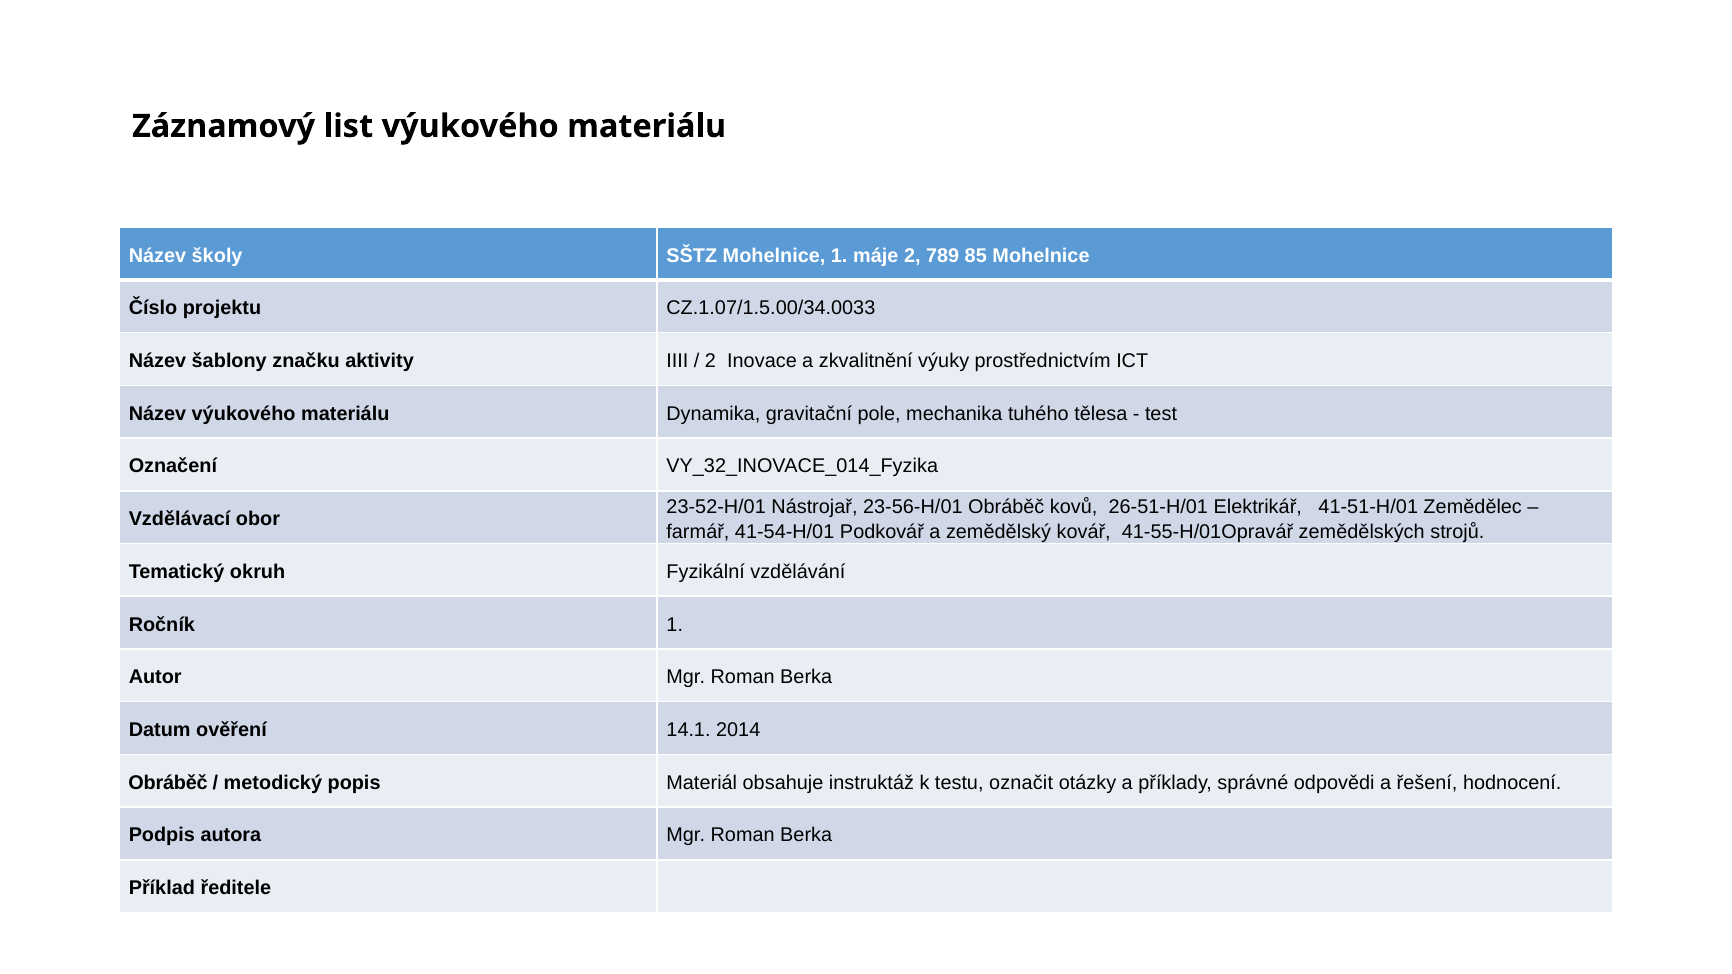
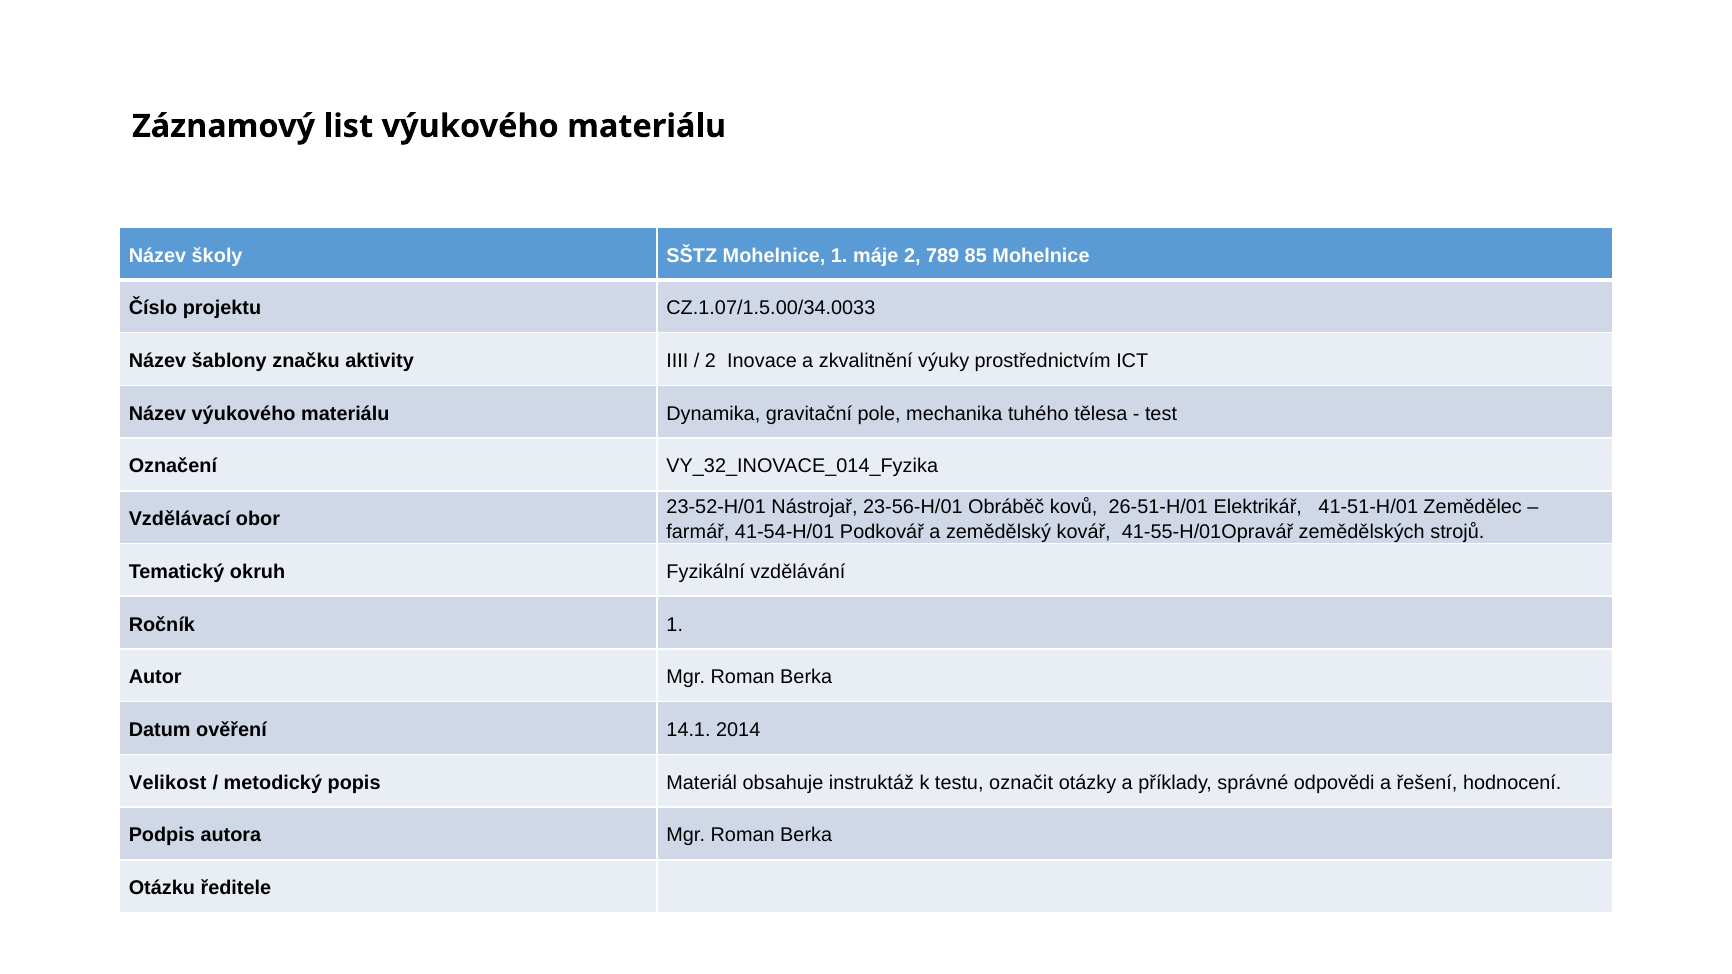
Obráběč at (168, 783): Obráběč -> Velikost
Příklad: Příklad -> Otázku
